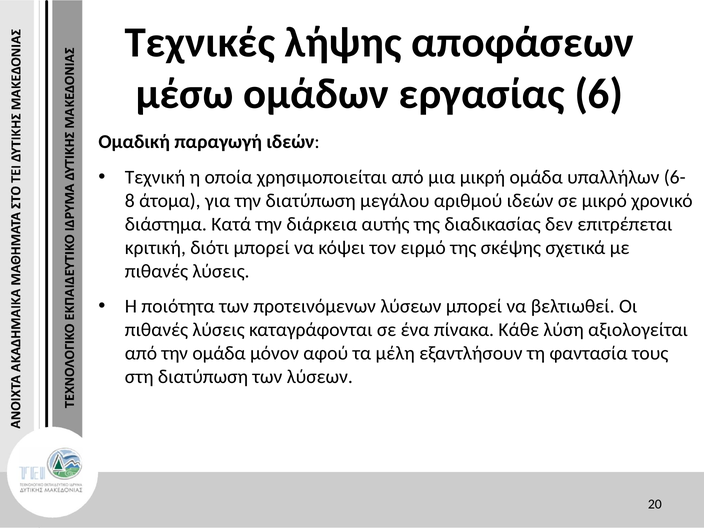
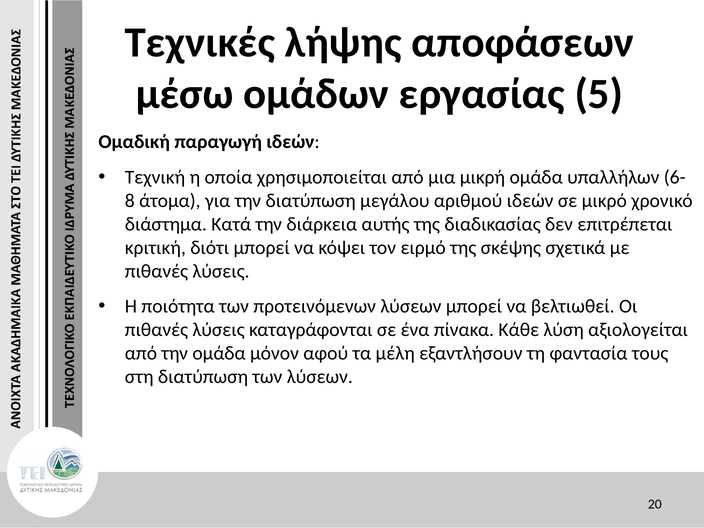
6: 6 -> 5
